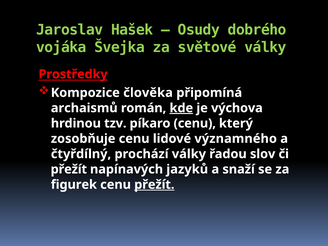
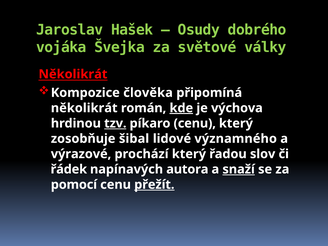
Prostředky at (73, 74): Prostředky -> Několikrát
archaismů at (84, 108): archaismů -> několikrát
tzv underline: none -> present
zosobňuje cenu: cenu -> šibal
čtyřdílný: čtyřdílný -> výrazové
prochází války: války -> který
přežít at (69, 169): přežít -> řádek
jazyků: jazyků -> autora
snaží underline: none -> present
figurek: figurek -> pomocí
